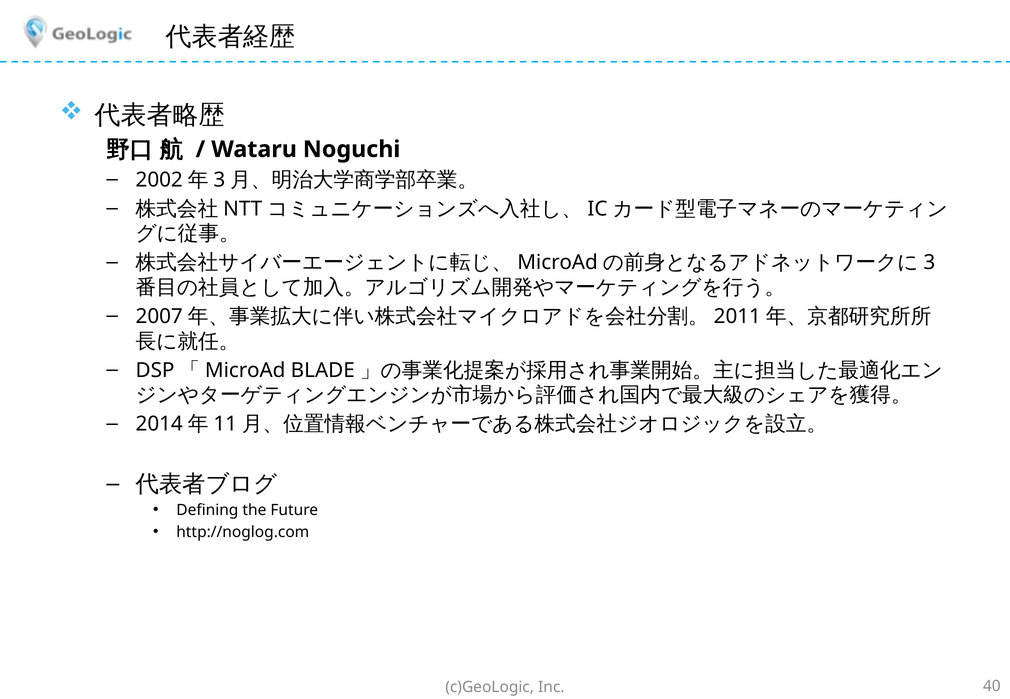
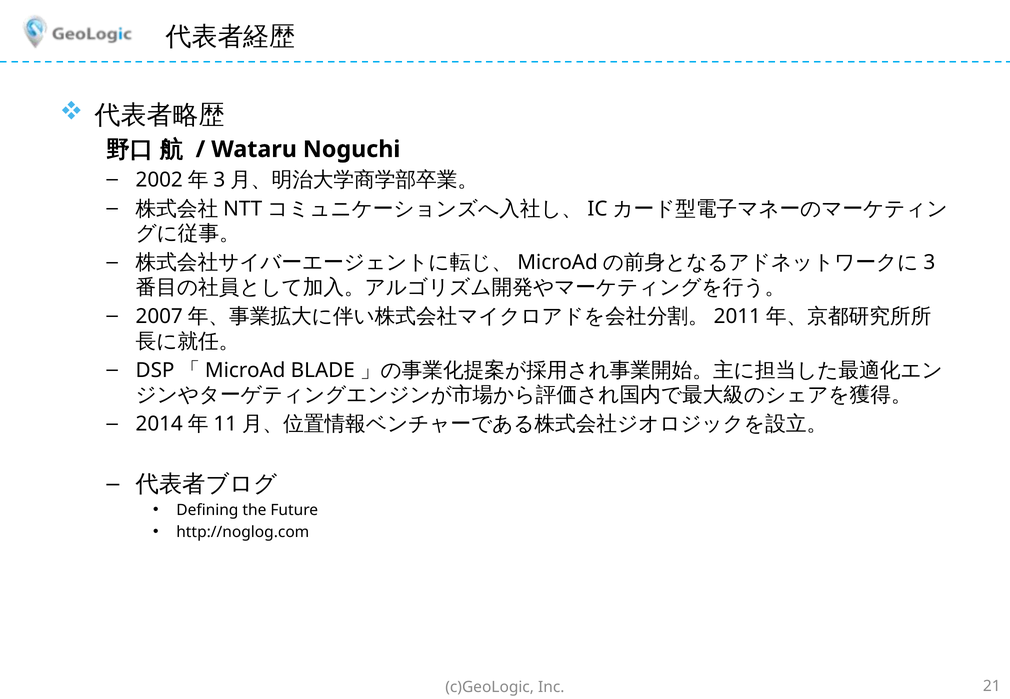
40: 40 -> 21
